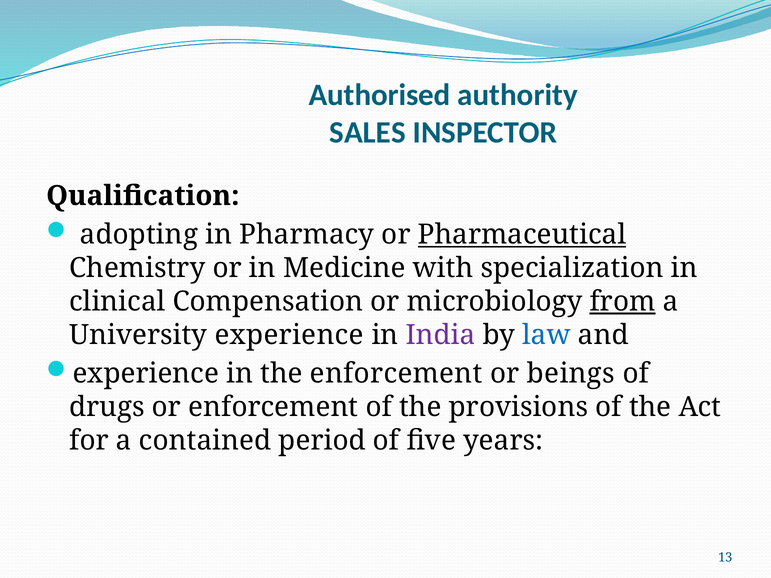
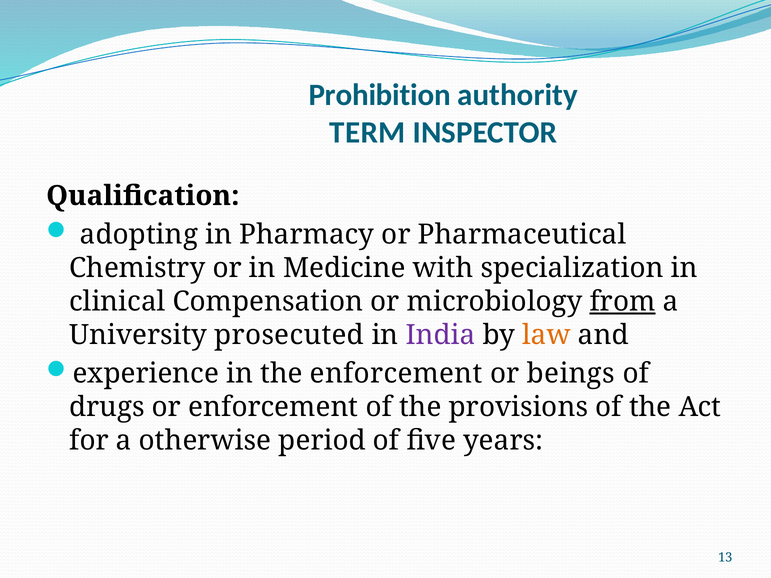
Authorised: Authorised -> Prohibition
SALES: SALES -> TERM
Pharmaceutical underline: present -> none
University experience: experience -> prosecuted
law colour: blue -> orange
contained: contained -> otherwise
